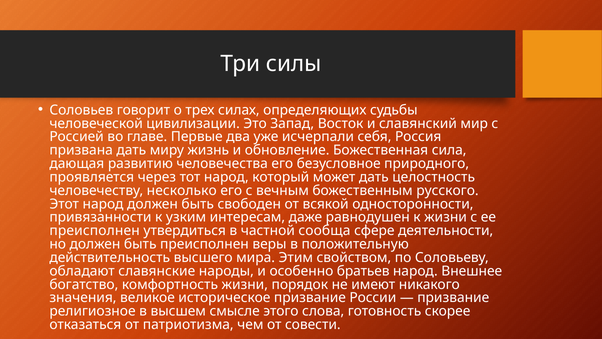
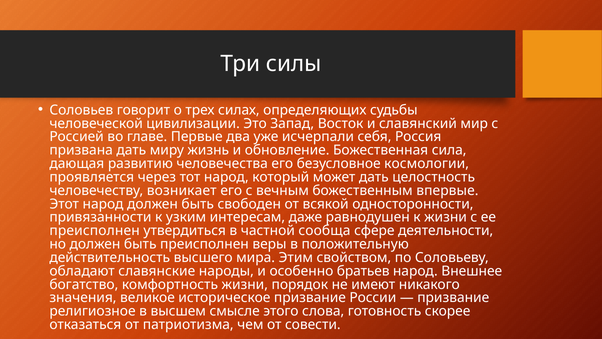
природного: природного -> космологии
несколько: несколько -> возникает
русского: русского -> впервые
